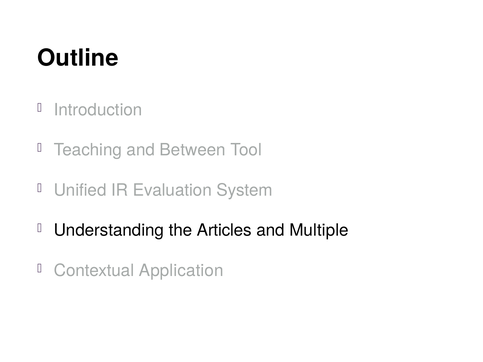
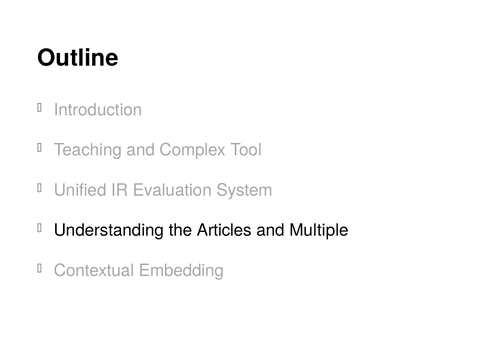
Between: Between -> Complex
Application: Application -> Embedding
